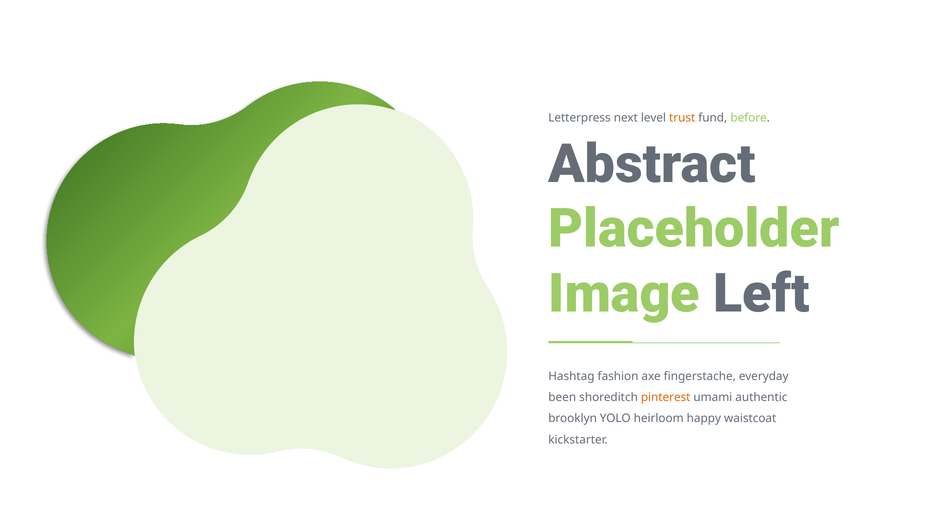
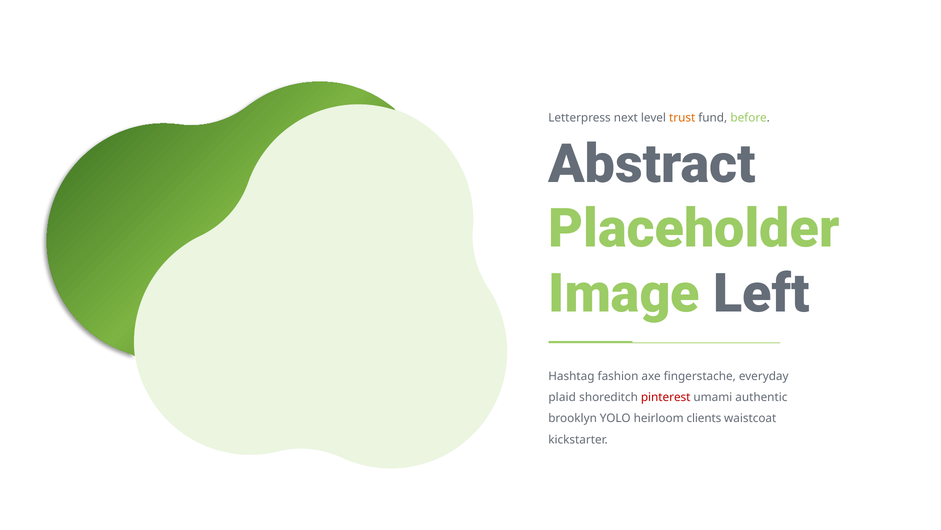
been: been -> plaid
pinterest colour: orange -> red
happy: happy -> clients
